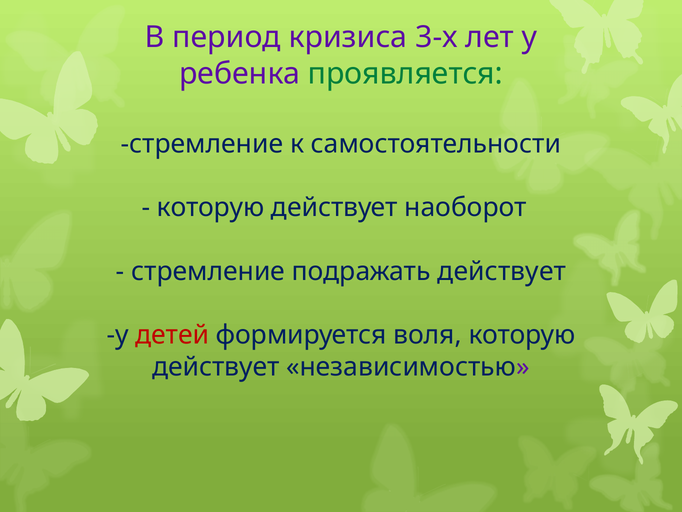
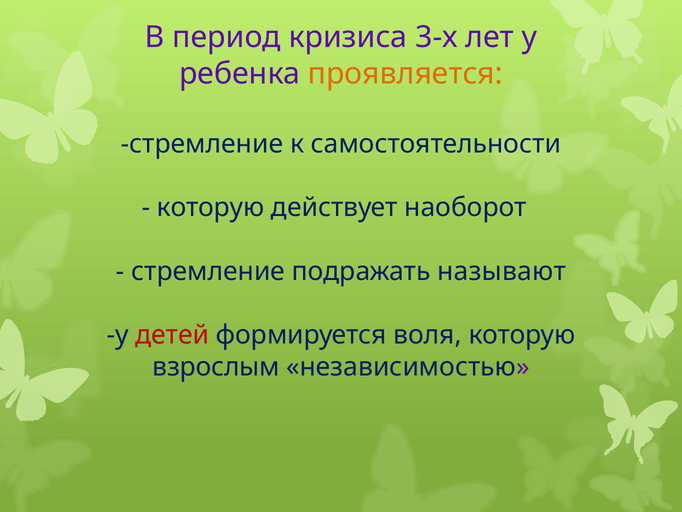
проявляется colour: green -> orange
подражать действует: действует -> называют
действует at (216, 367): действует -> взрослым
